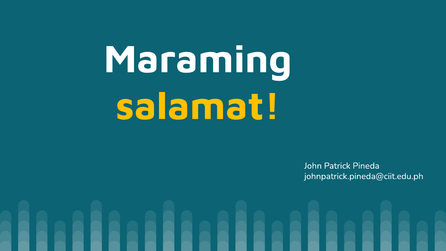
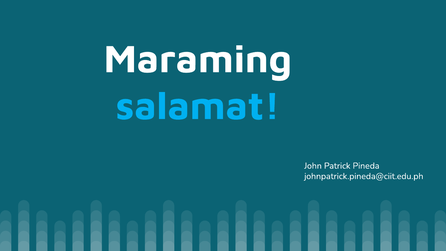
salamat colour: yellow -> light blue
